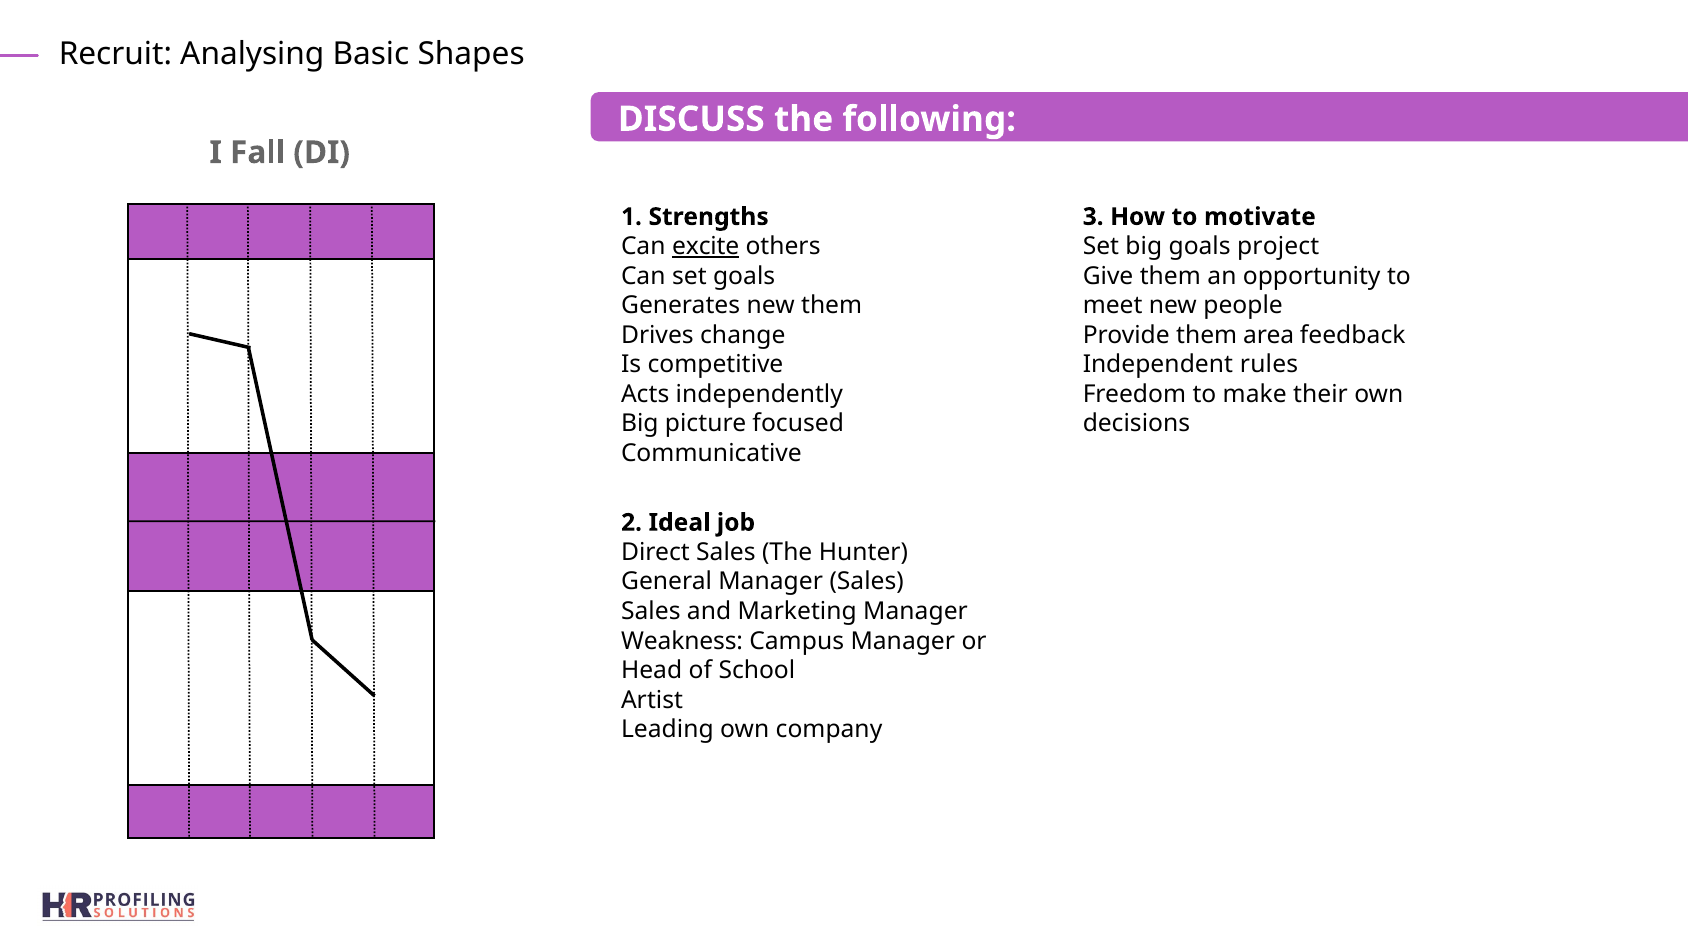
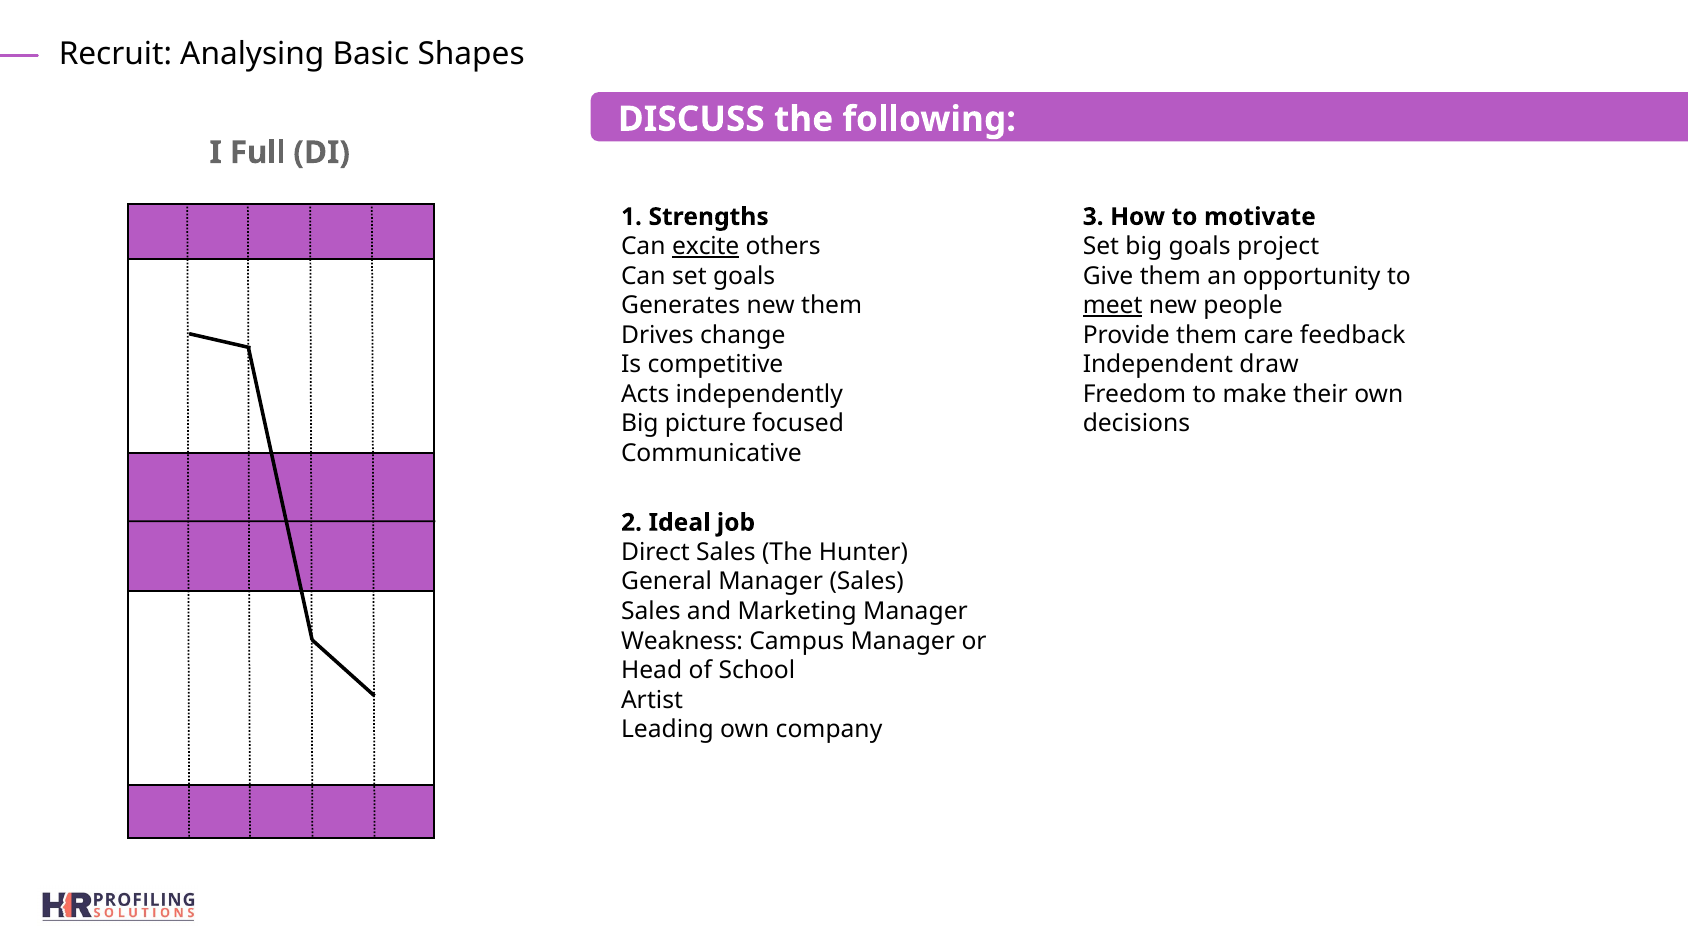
Fall: Fall -> Full
meet underline: none -> present
area: area -> care
rules: rules -> draw
